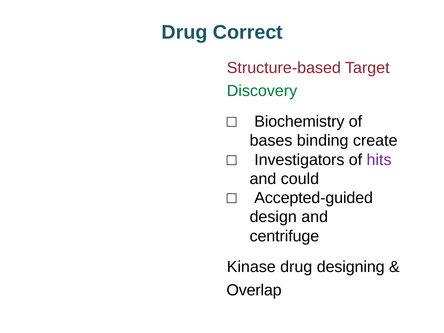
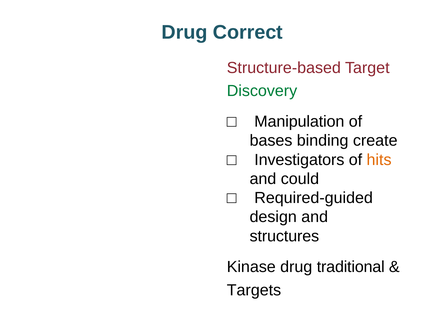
Biochemistry: Biochemistry -> Manipulation
hits colour: purple -> orange
Accepted-guided: Accepted-guided -> Required-guided
centrifuge: centrifuge -> structures
designing: designing -> traditional
Overlap: Overlap -> Targets
